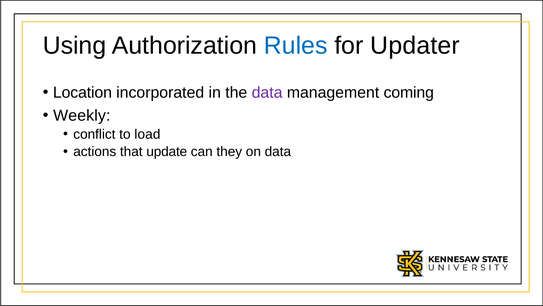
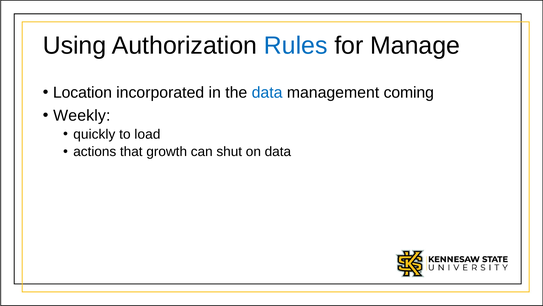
Updater: Updater -> Manage
data at (267, 92) colour: purple -> blue
conflict: conflict -> quickly
update: update -> growth
they: they -> shut
